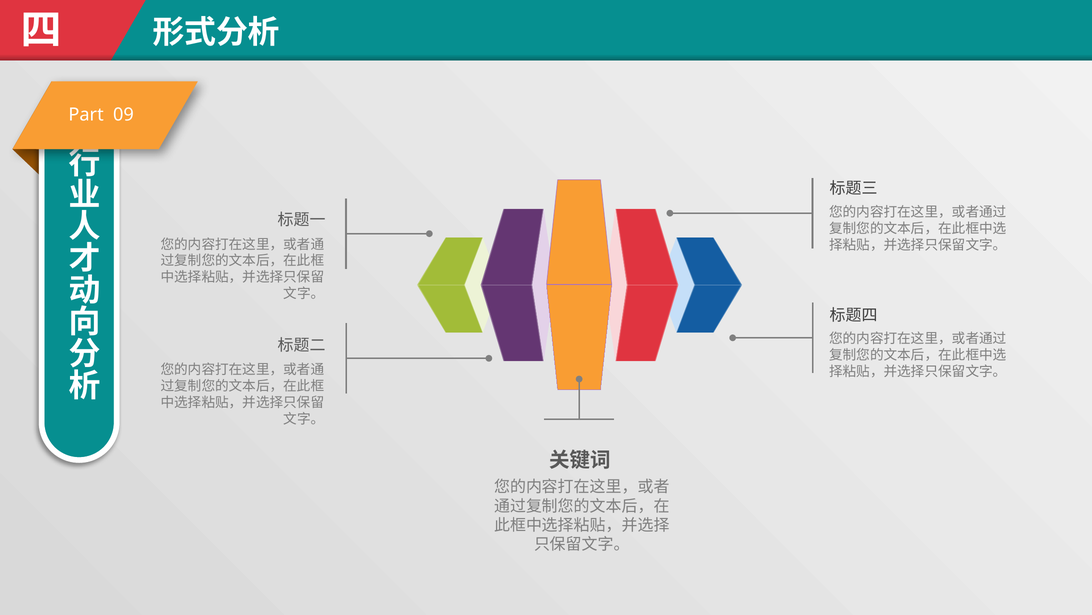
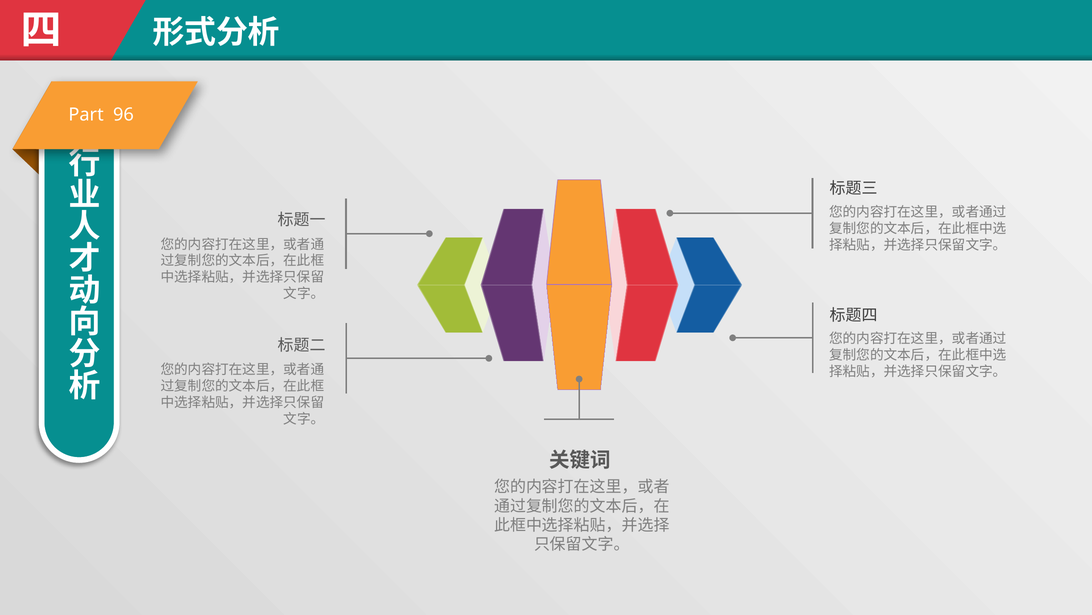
09: 09 -> 96
